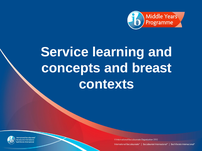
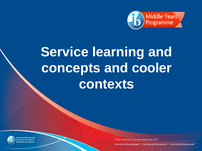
breast: breast -> cooler
